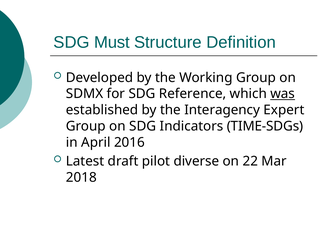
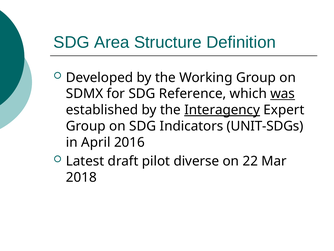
Must: Must -> Area
Interagency underline: none -> present
TIME-SDGs: TIME-SDGs -> UNIT-SDGs
